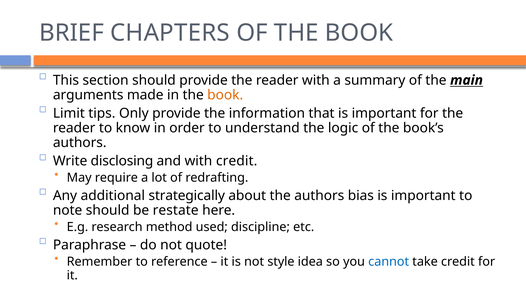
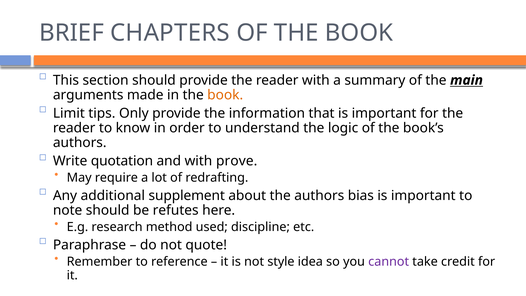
disclosing: disclosing -> quotation
with credit: credit -> prove
strategically: strategically -> supplement
restate: restate -> refutes
cannot colour: blue -> purple
